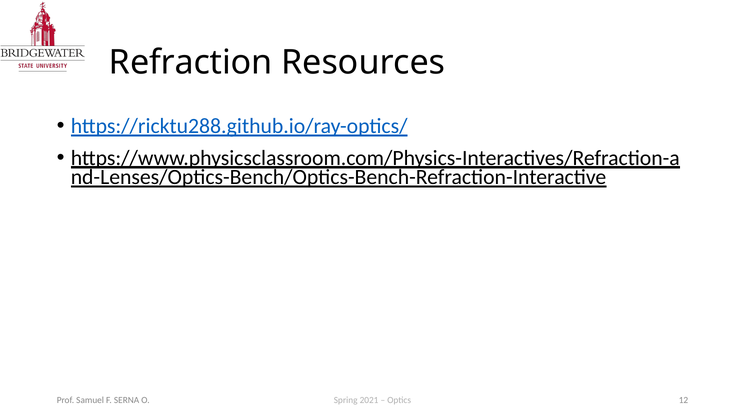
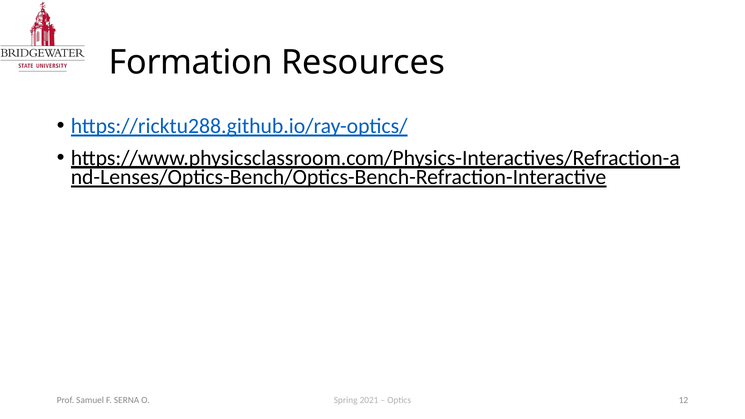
Refraction: Refraction -> Formation
